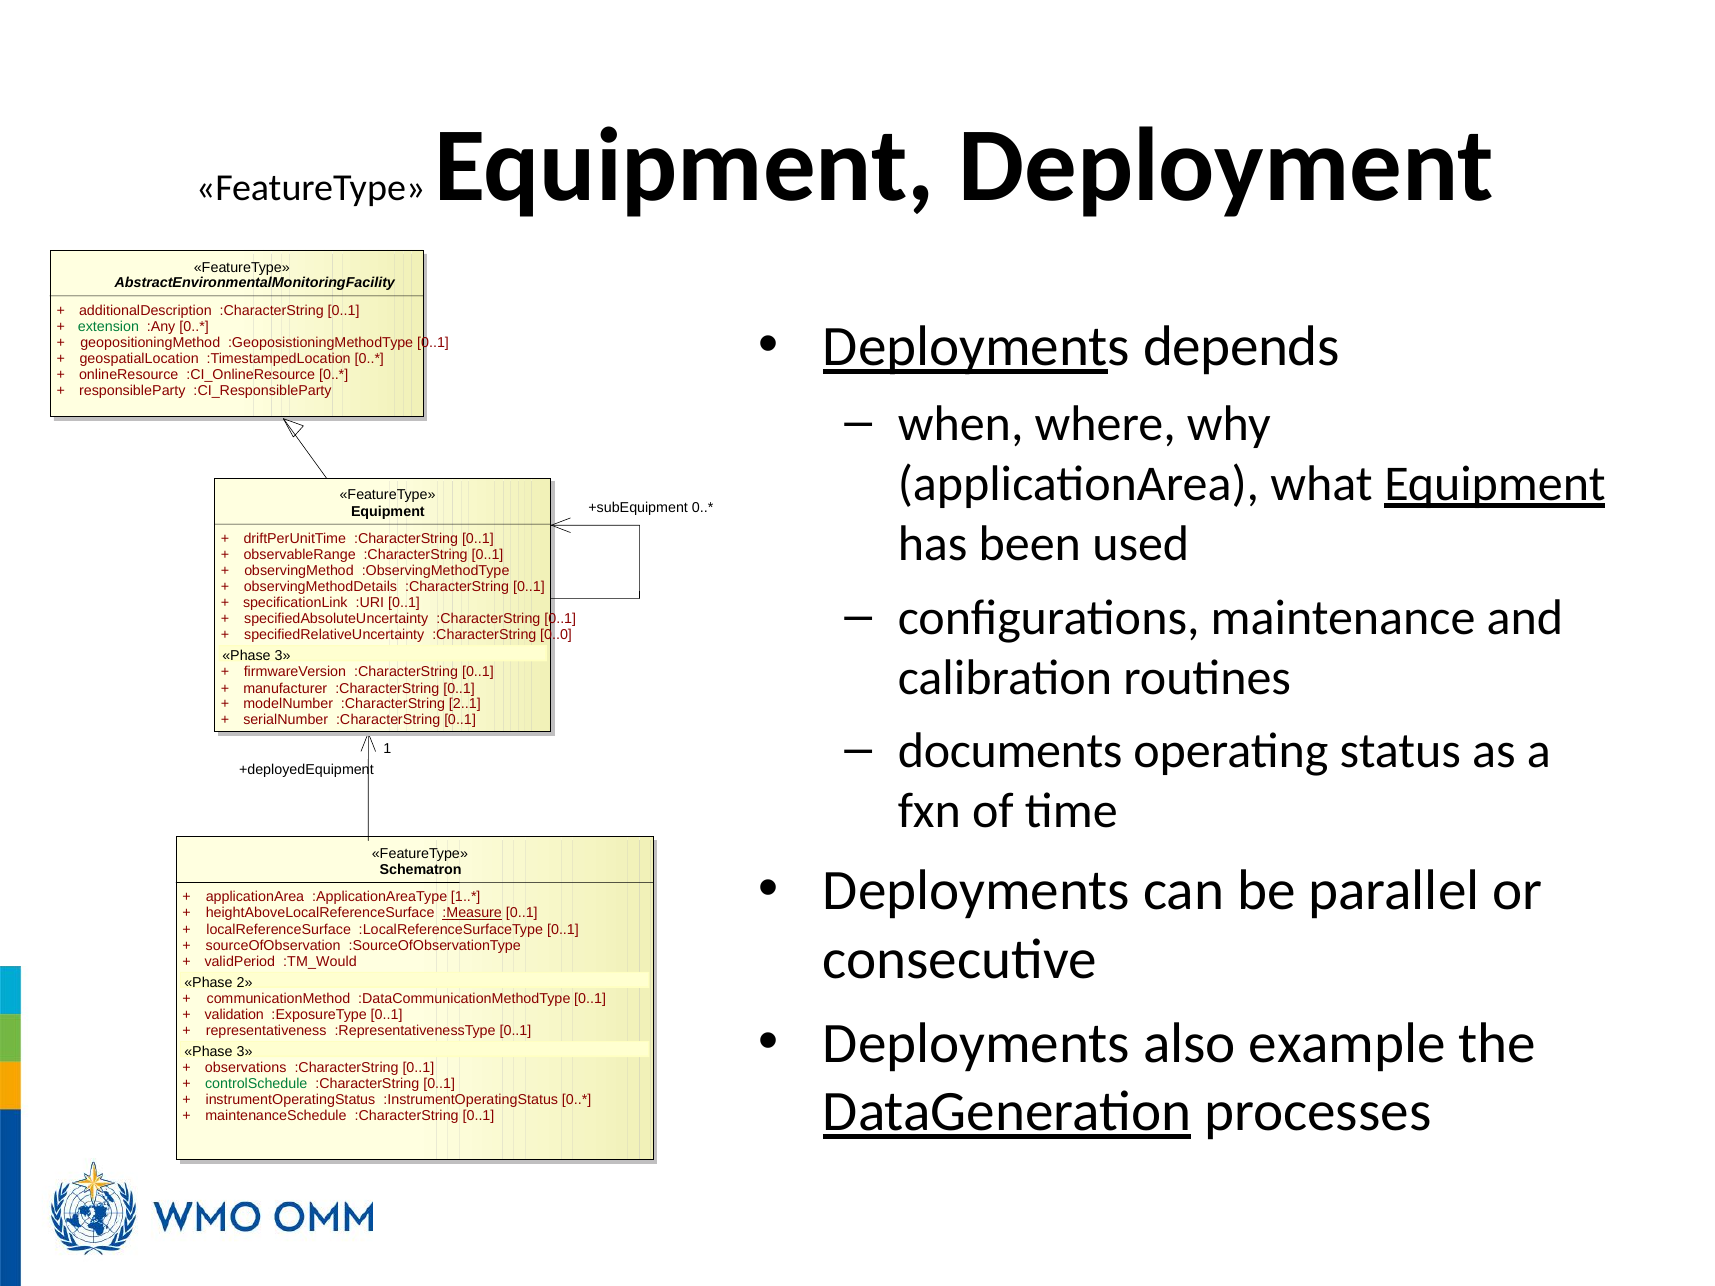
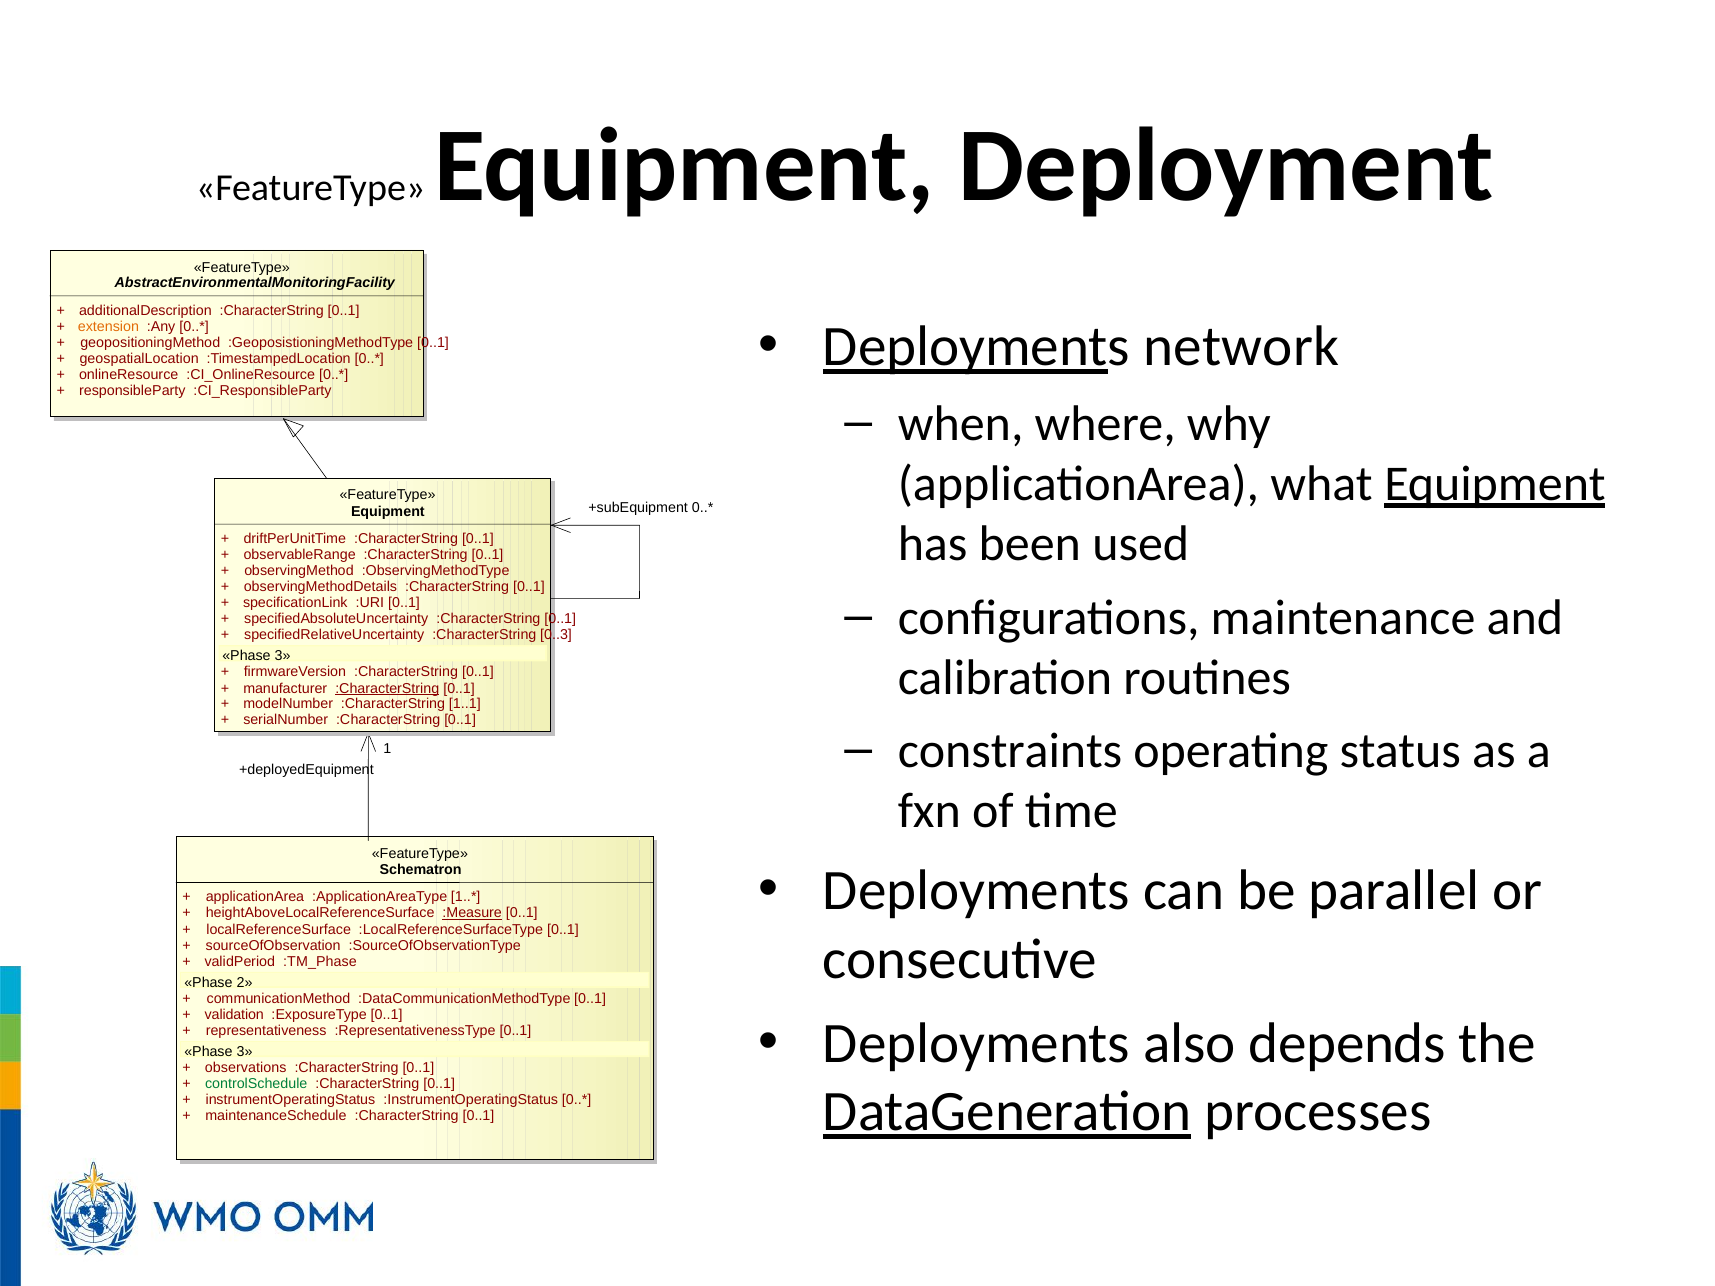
depends: depends -> network
extension colour: green -> orange
0..0: 0..0 -> 0..3
:CharacterString at (387, 688) underline: none -> present
2..1: 2..1 -> 1..1
documents: documents -> constraints
:TM_Would: :TM_Would -> :TM_Phase
example: example -> depends
